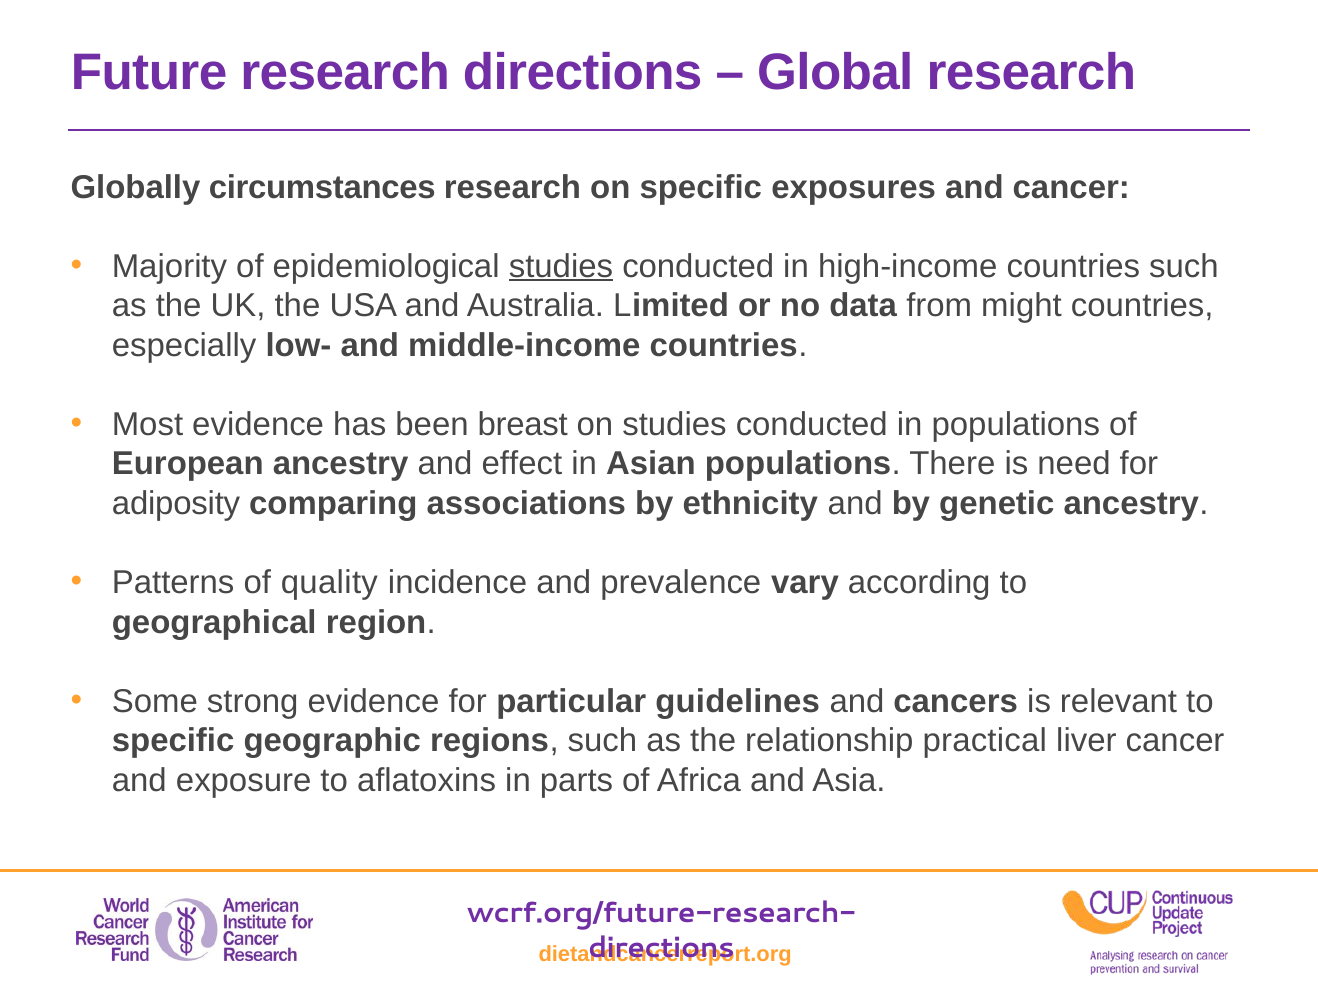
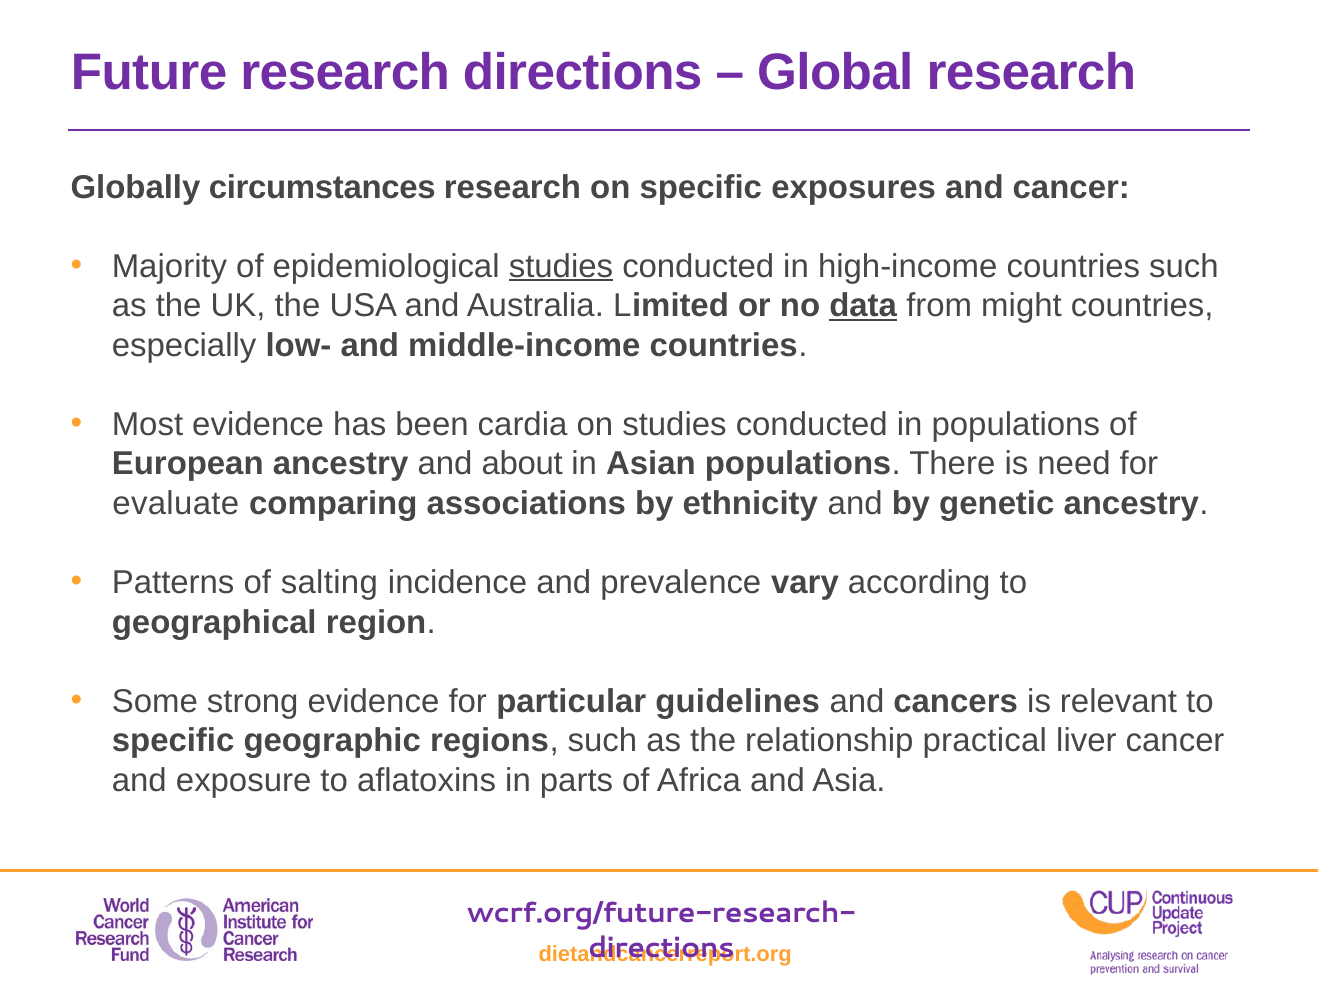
data underline: none -> present
breast: breast -> cardia
effect: effect -> about
adiposity: adiposity -> evaluate
quality: quality -> salting
